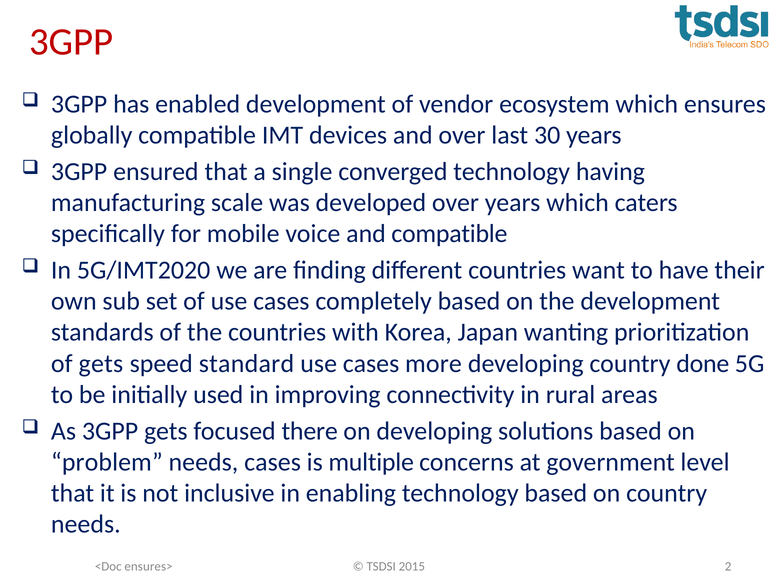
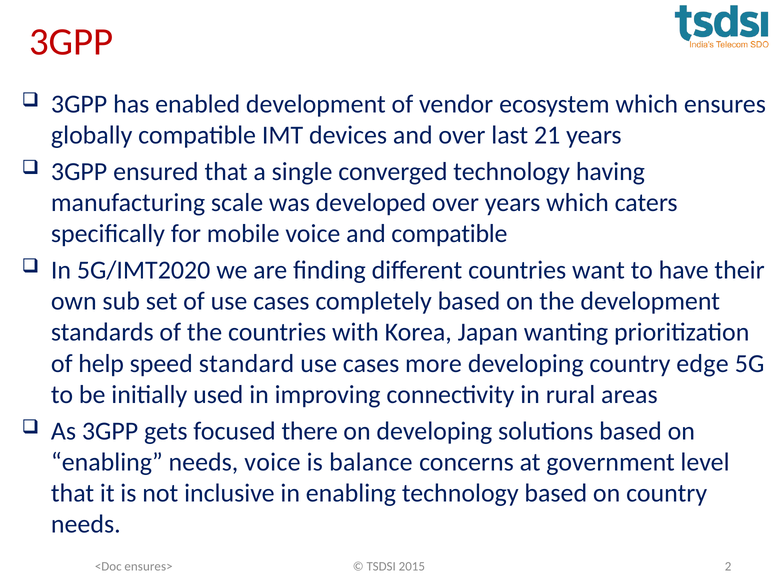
30: 30 -> 21
of gets: gets -> help
done: done -> edge
problem at (107, 462): problem -> enabling
needs cases: cases -> voice
multiple: multiple -> balance
